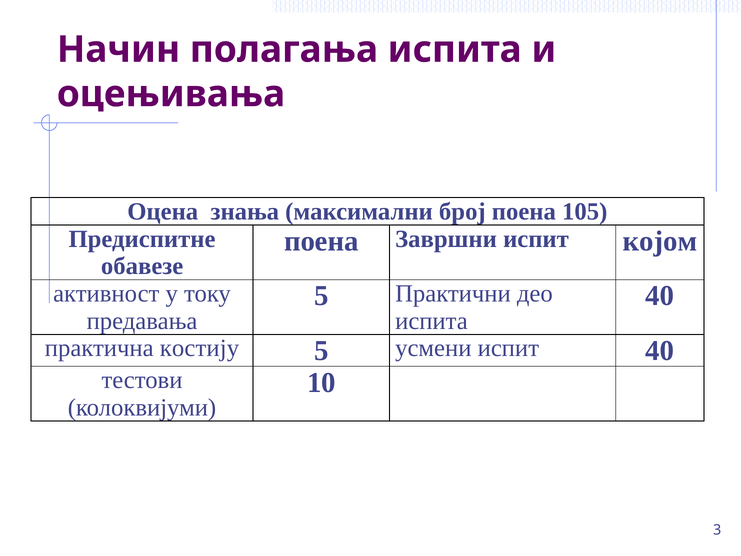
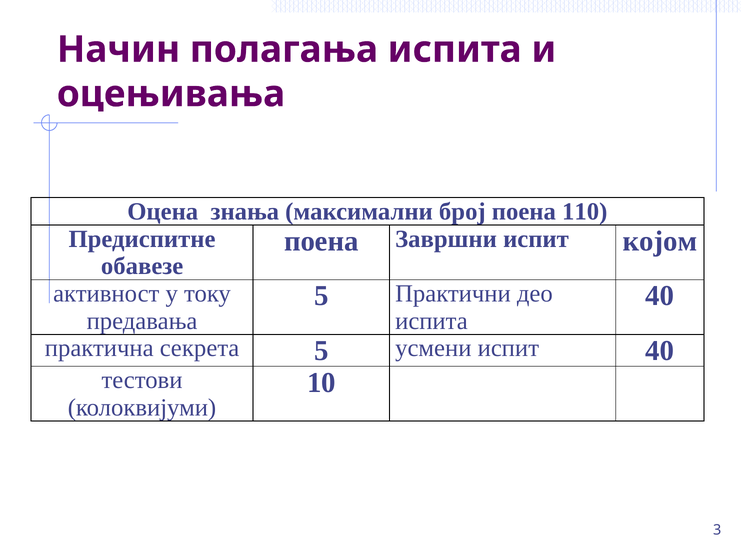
105: 105 -> 110
костију: костију -> секрета
